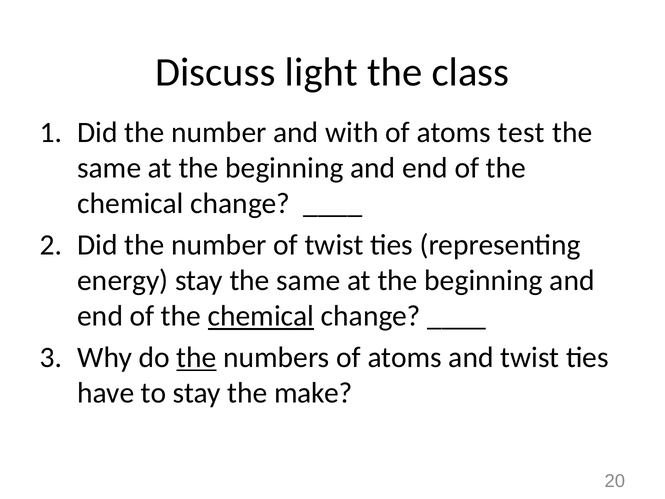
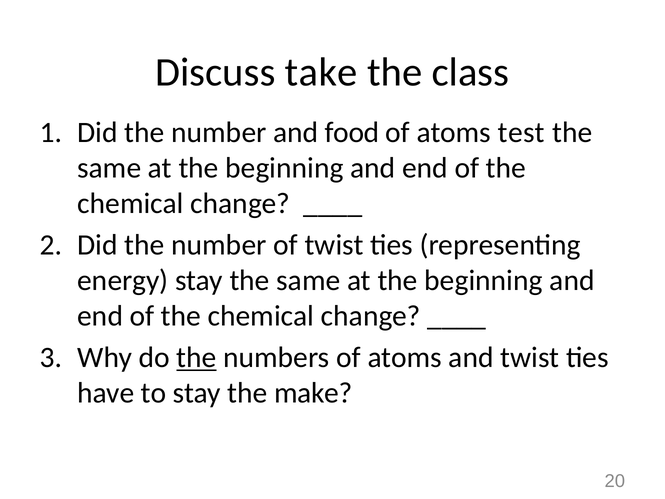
light: light -> take
with: with -> food
chemical at (261, 316) underline: present -> none
